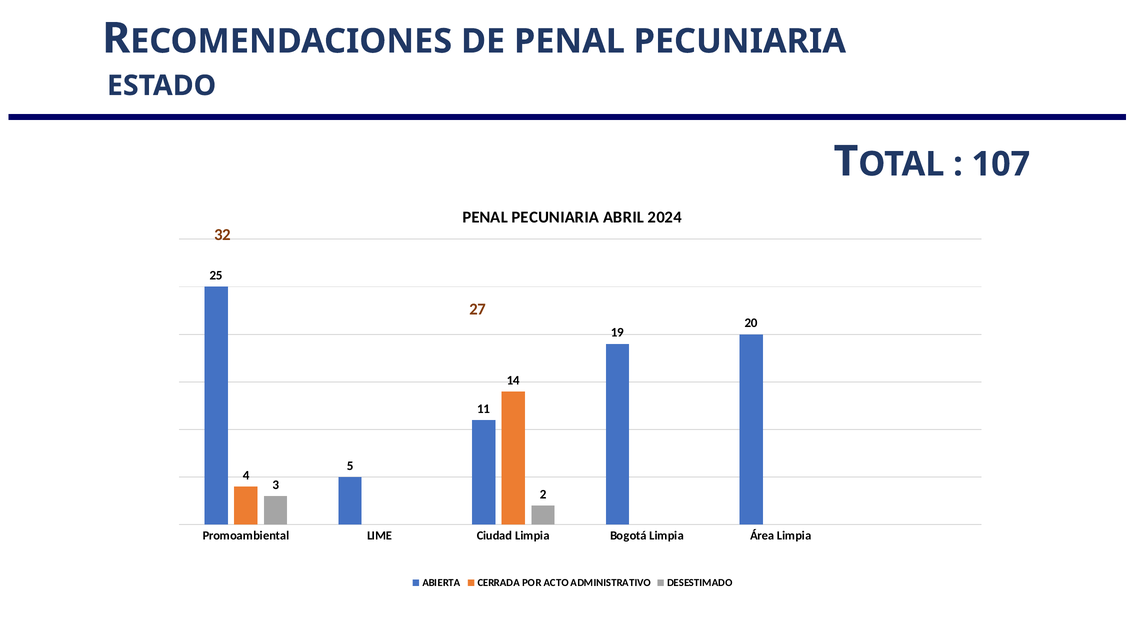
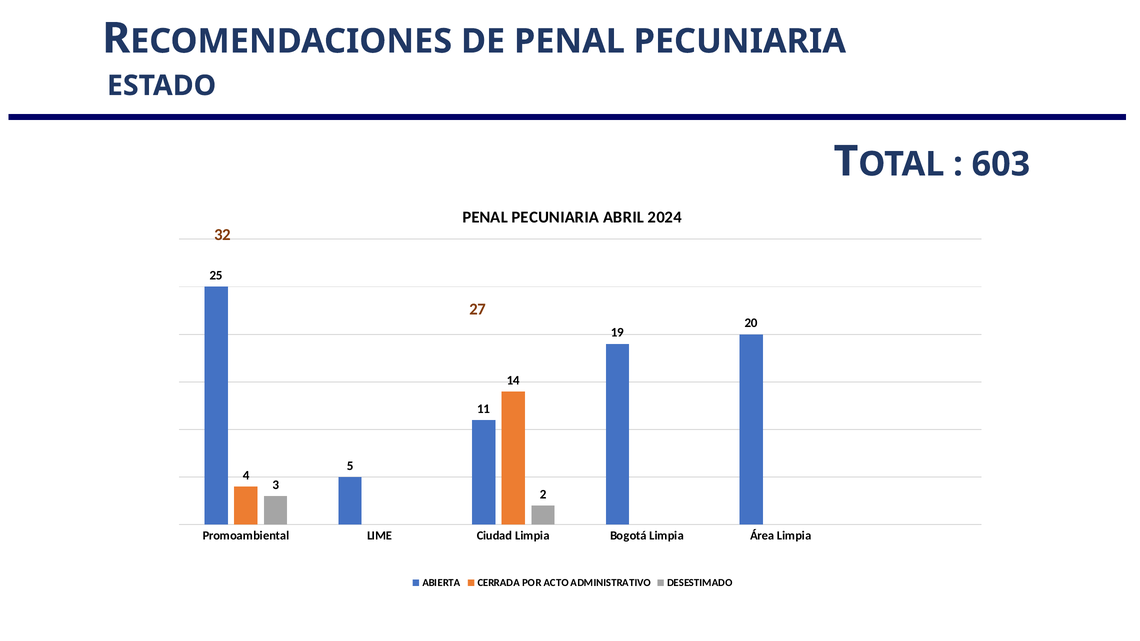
107: 107 -> 603
